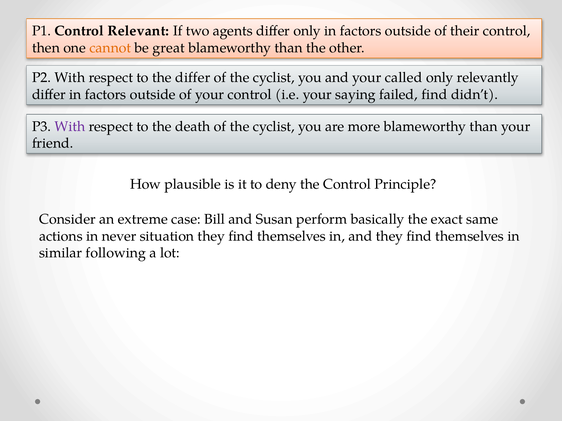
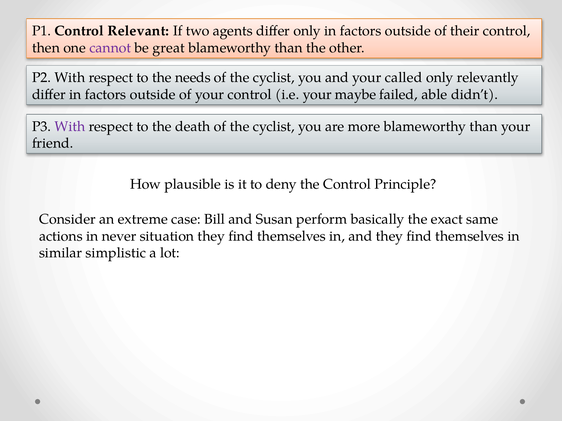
cannot colour: orange -> purple
the differ: differ -> needs
saying: saying -> maybe
failed find: find -> able
following: following -> simplistic
